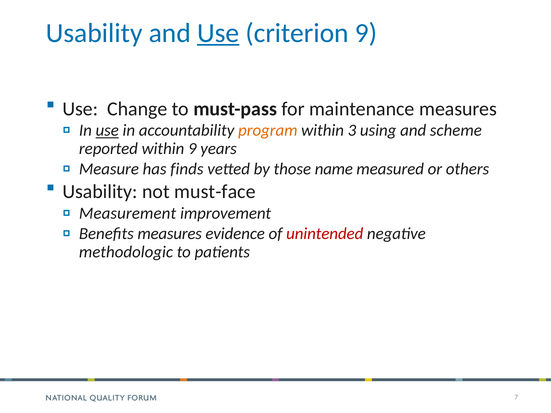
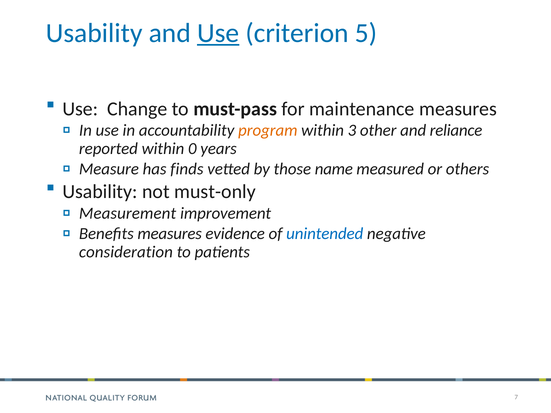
criterion 9: 9 -> 5
use at (107, 131) underline: present -> none
using: using -> other
scheme: scheme -> reliance
within 9: 9 -> 0
must-face: must-face -> must-only
unintended colour: red -> blue
methodologic: methodologic -> consideration
